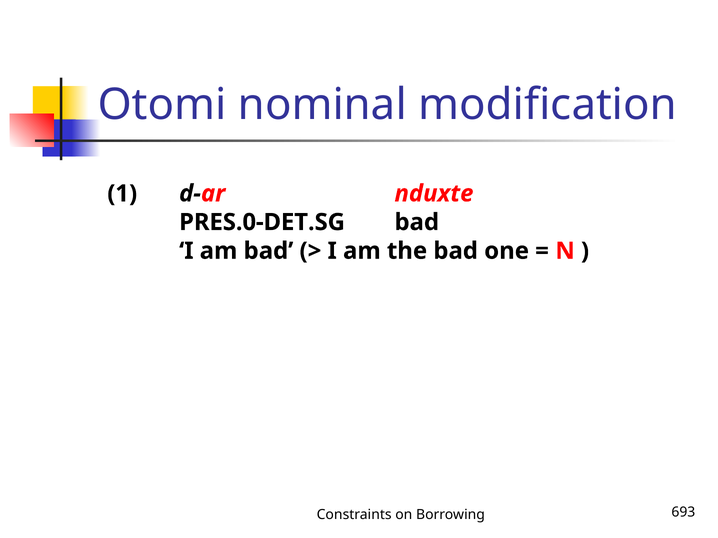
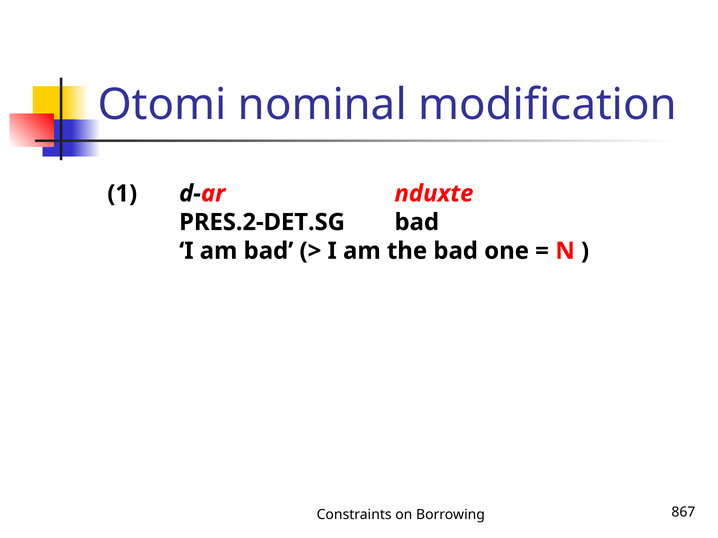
PRES.0-DET.SG: PRES.0-DET.SG -> PRES.2-DET.SG
693: 693 -> 867
